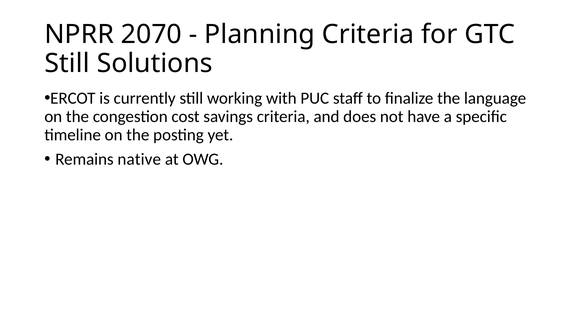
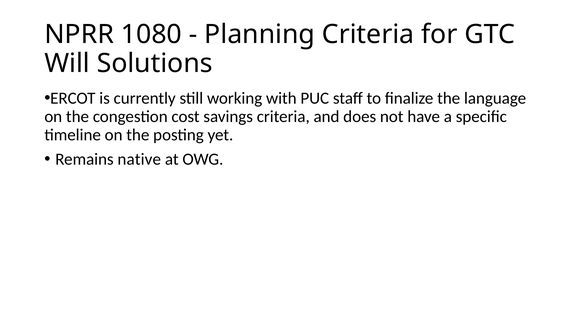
2070: 2070 -> 1080
Still at (67, 63): Still -> Will
